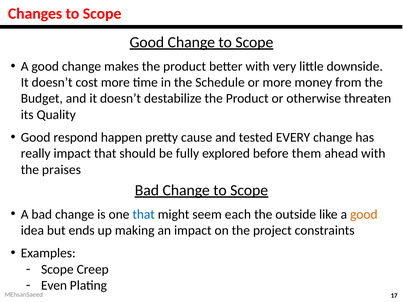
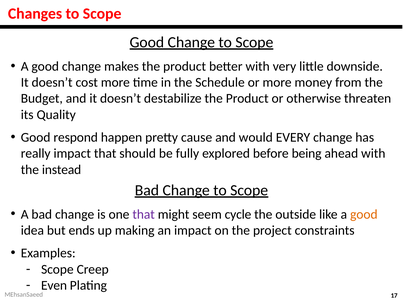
tested: tested -> would
them: them -> being
praises: praises -> instead
that at (144, 214) colour: blue -> purple
each: each -> cycle
